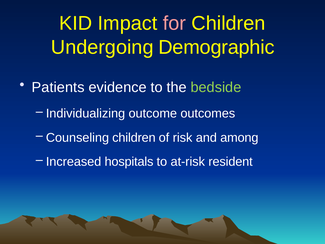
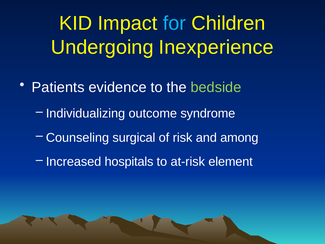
for colour: pink -> light blue
Demographic: Demographic -> Inexperience
outcomes: outcomes -> syndrome
Counseling children: children -> surgical
resident: resident -> element
